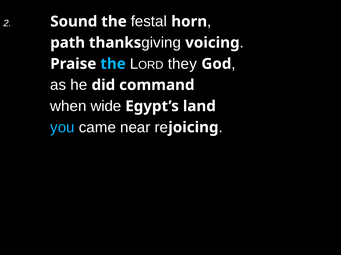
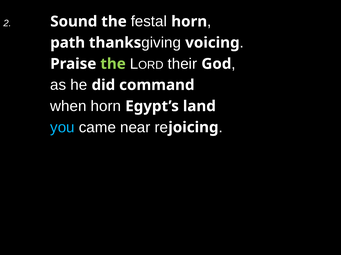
the at (113, 64) colour: light blue -> light green
they: they -> their
when wide: wide -> horn
